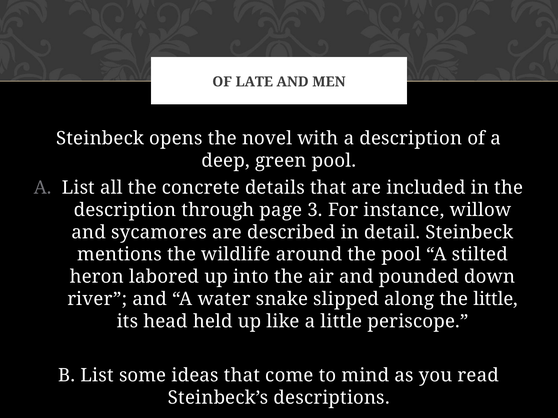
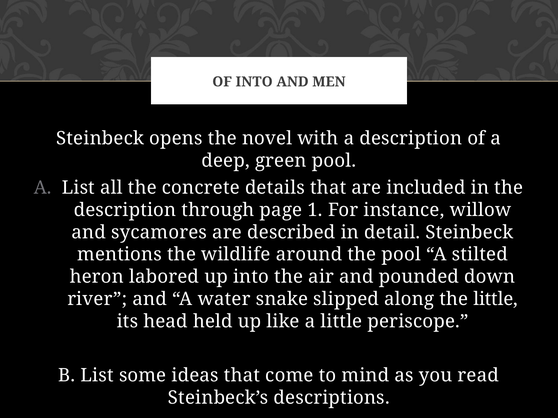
OF LATE: LATE -> INTO
3: 3 -> 1
